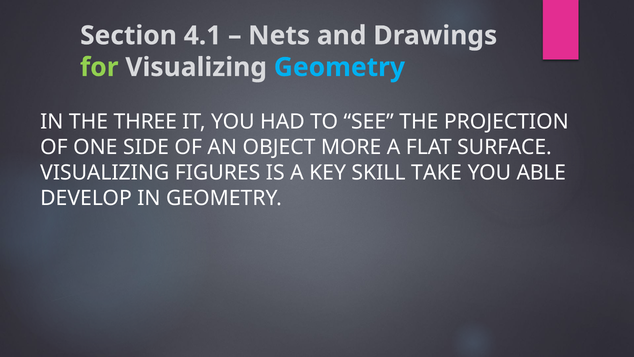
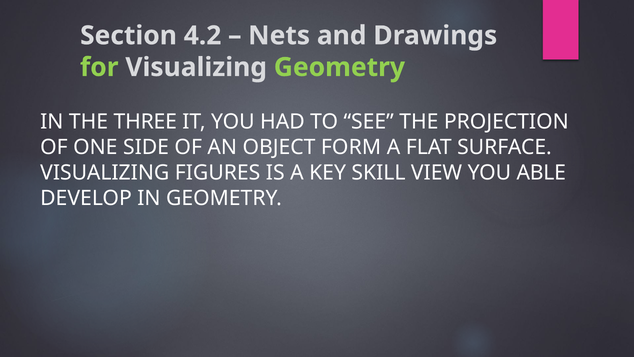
4.1: 4.1 -> 4.2
Geometry at (339, 67) colour: light blue -> light green
MORE: MORE -> FORM
TAKE: TAKE -> VIEW
